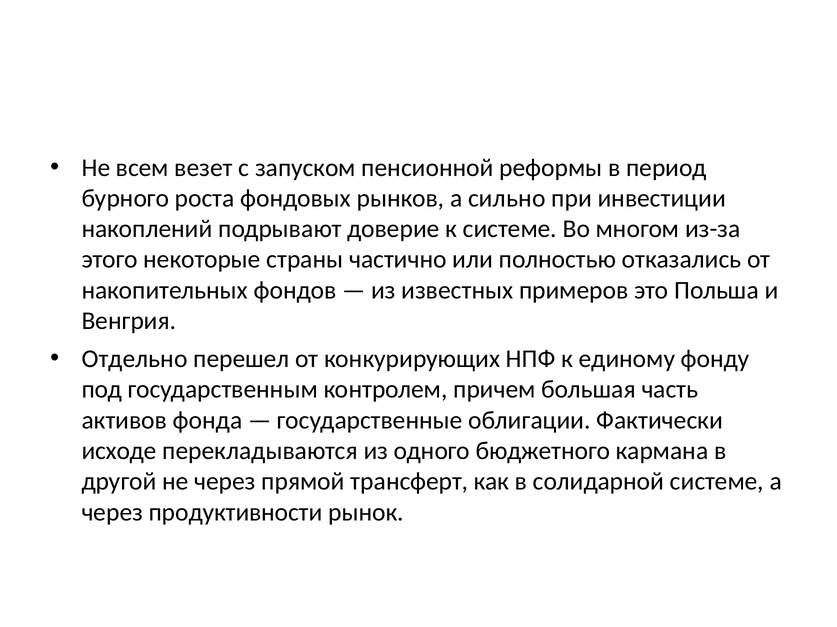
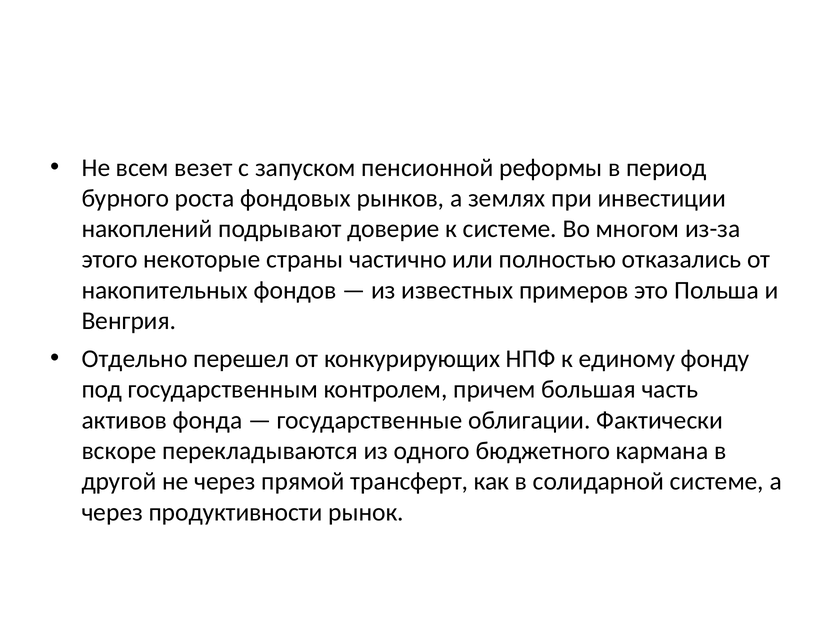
сильно: сильно -> землях
исходе: исходе -> вскоре
